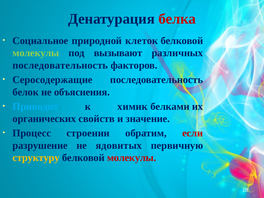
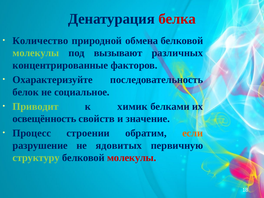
Социальное: Социальное -> Количество
клеток: клеток -> обмена
последовательность at (60, 65): последовательность -> концентрированные
Серосодержащие: Серосодержащие -> Охарактеризуйте
объяснения: объяснения -> социальное
Приводит colour: light blue -> light green
органических: органических -> освещённость
если colour: red -> orange
структуру colour: yellow -> light green
